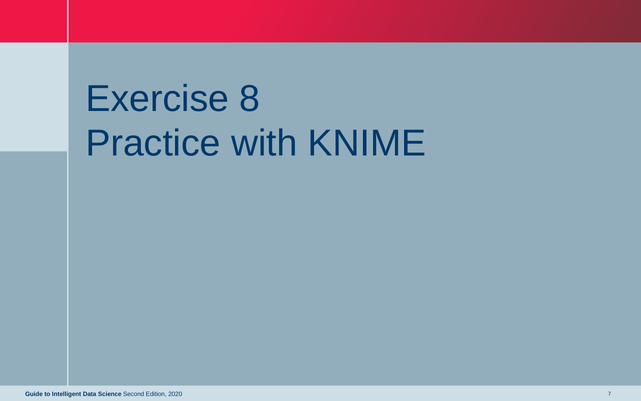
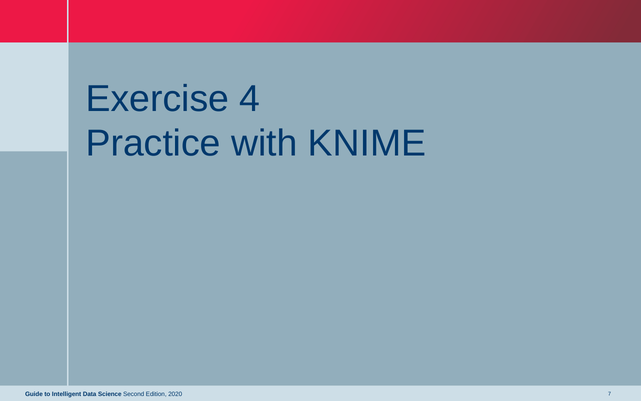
8: 8 -> 4
